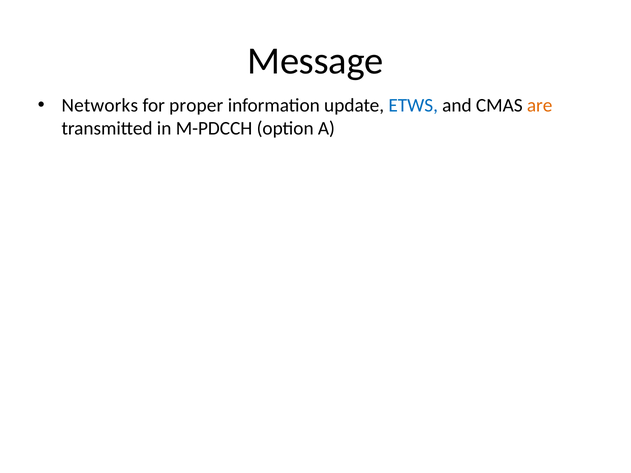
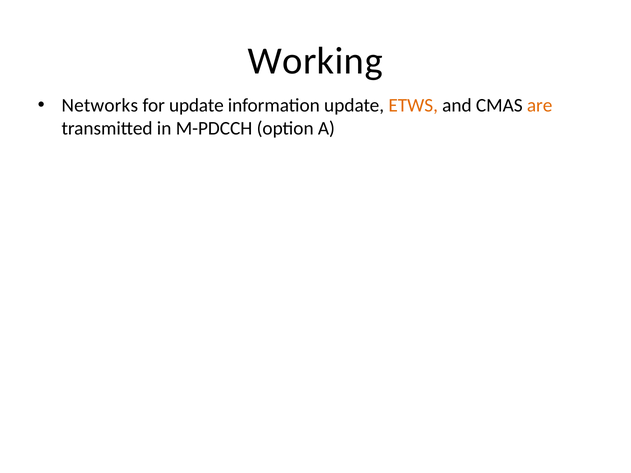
Message: Message -> Working
for proper: proper -> update
ETWS colour: blue -> orange
